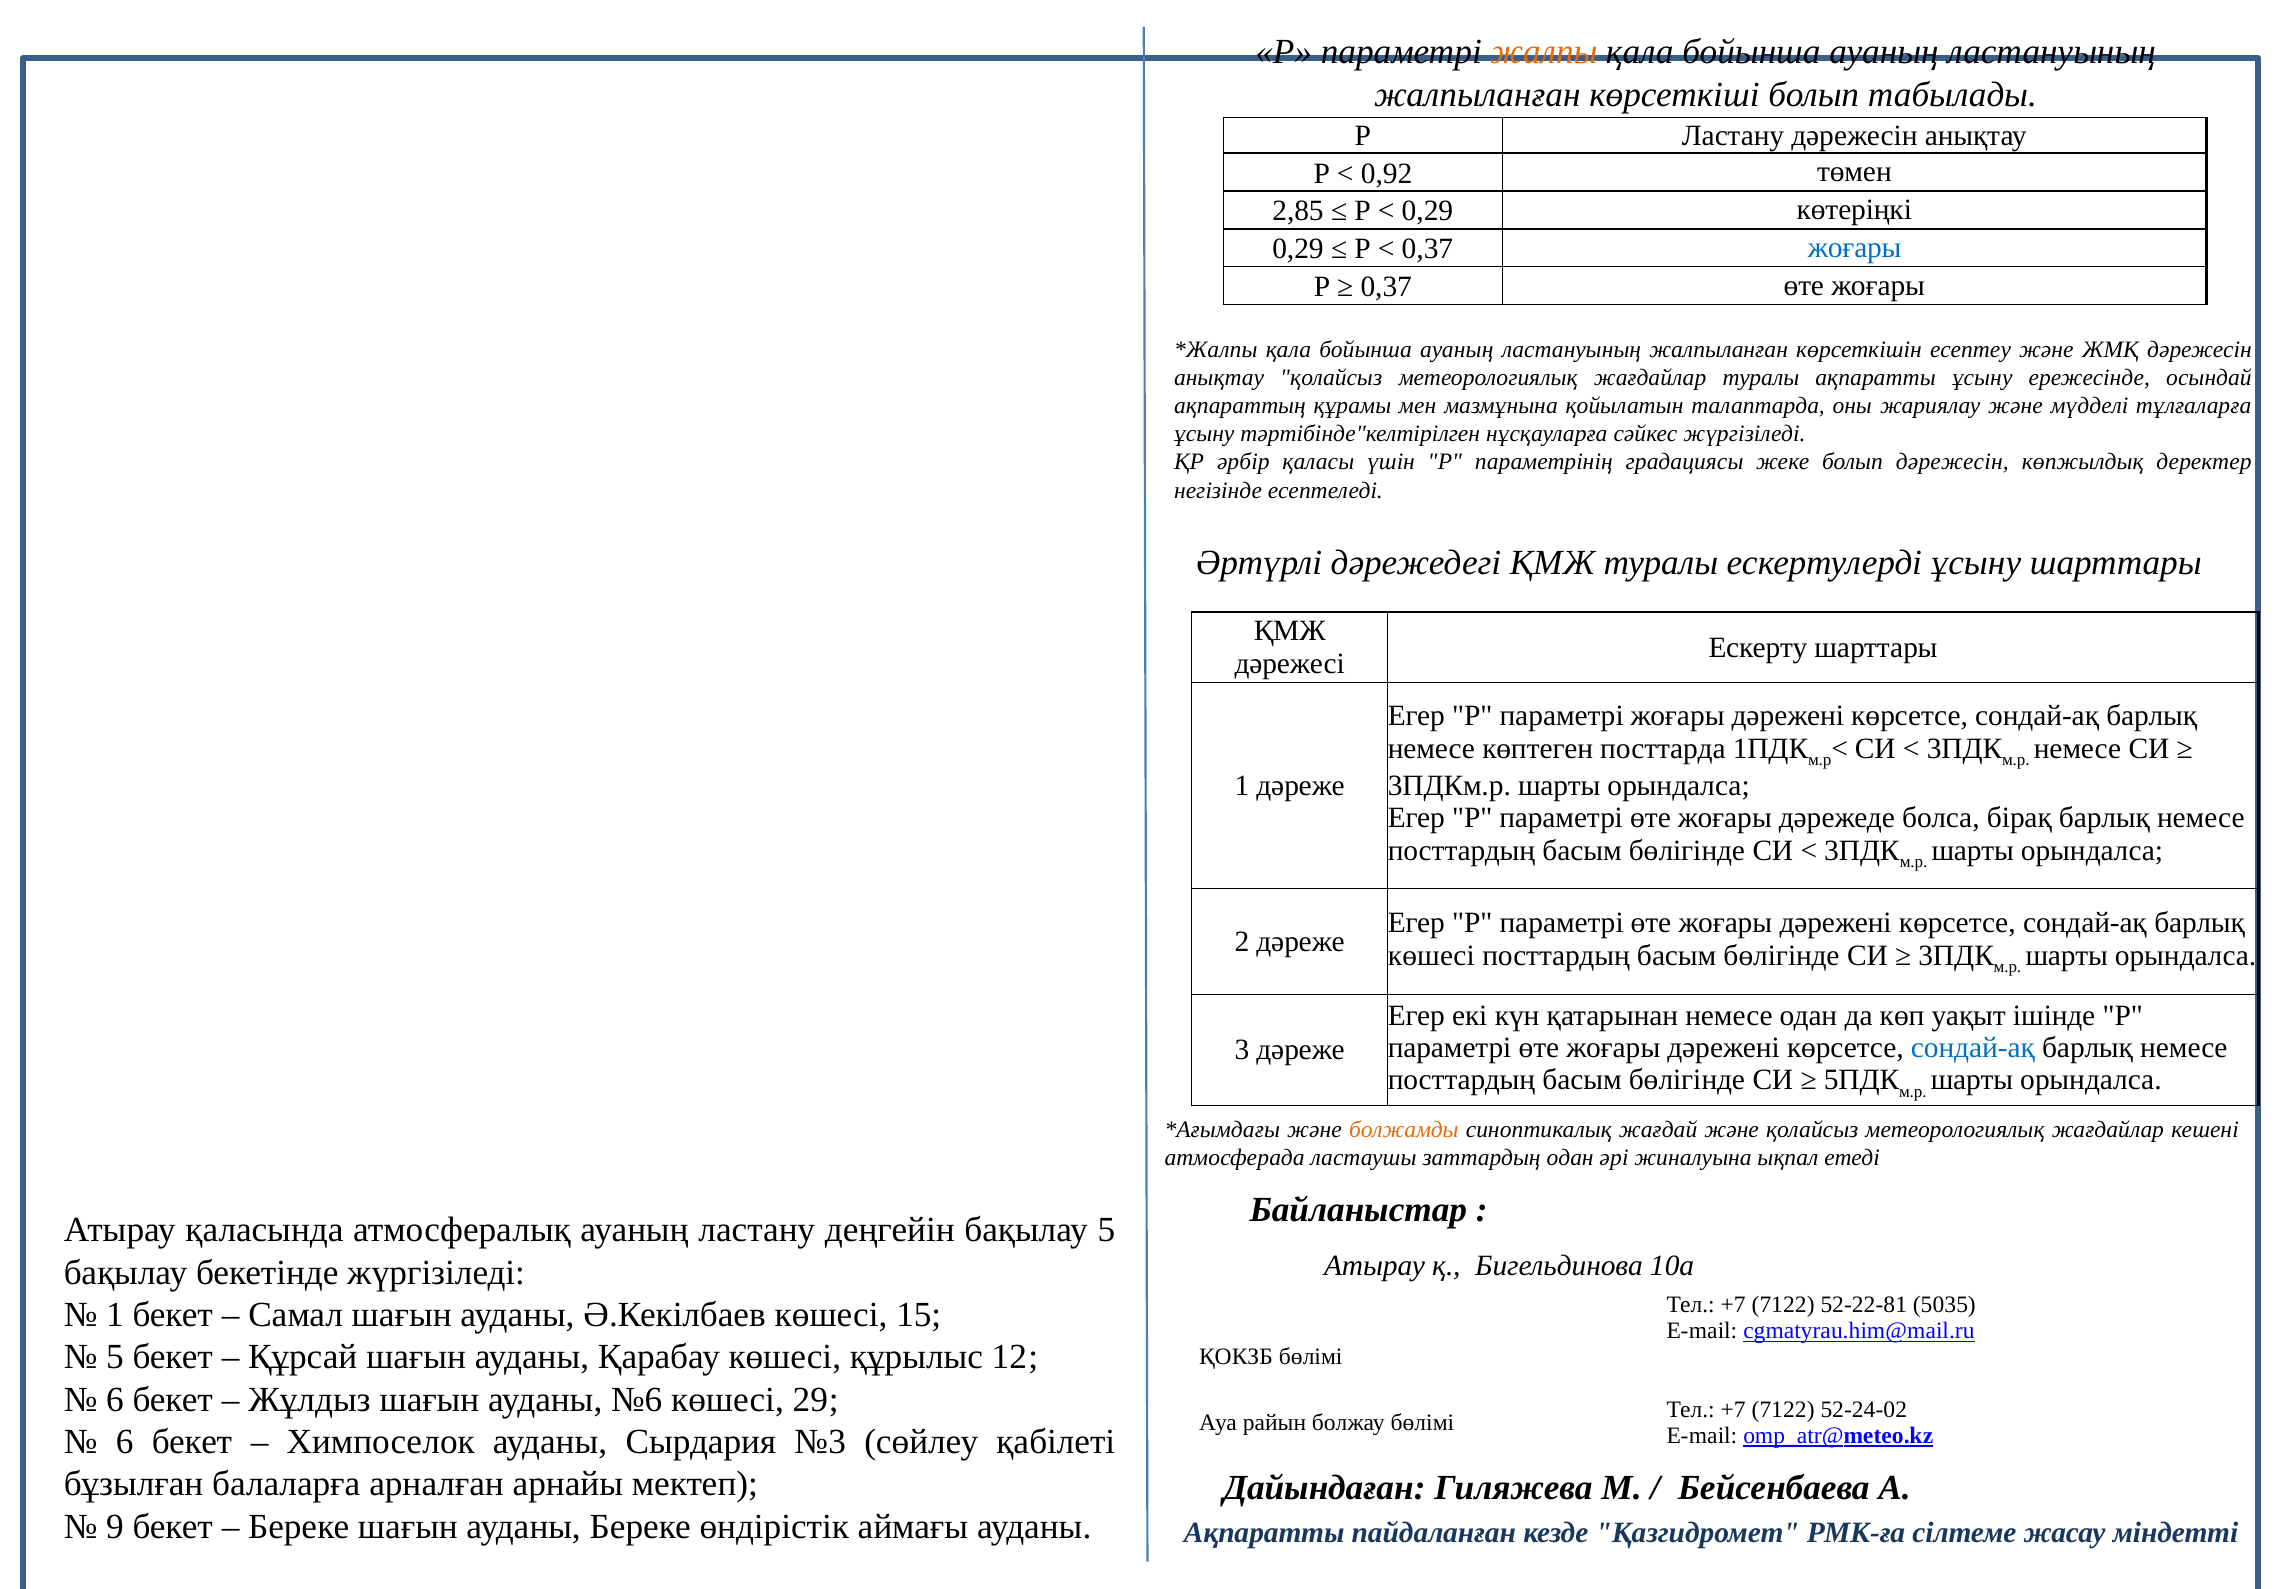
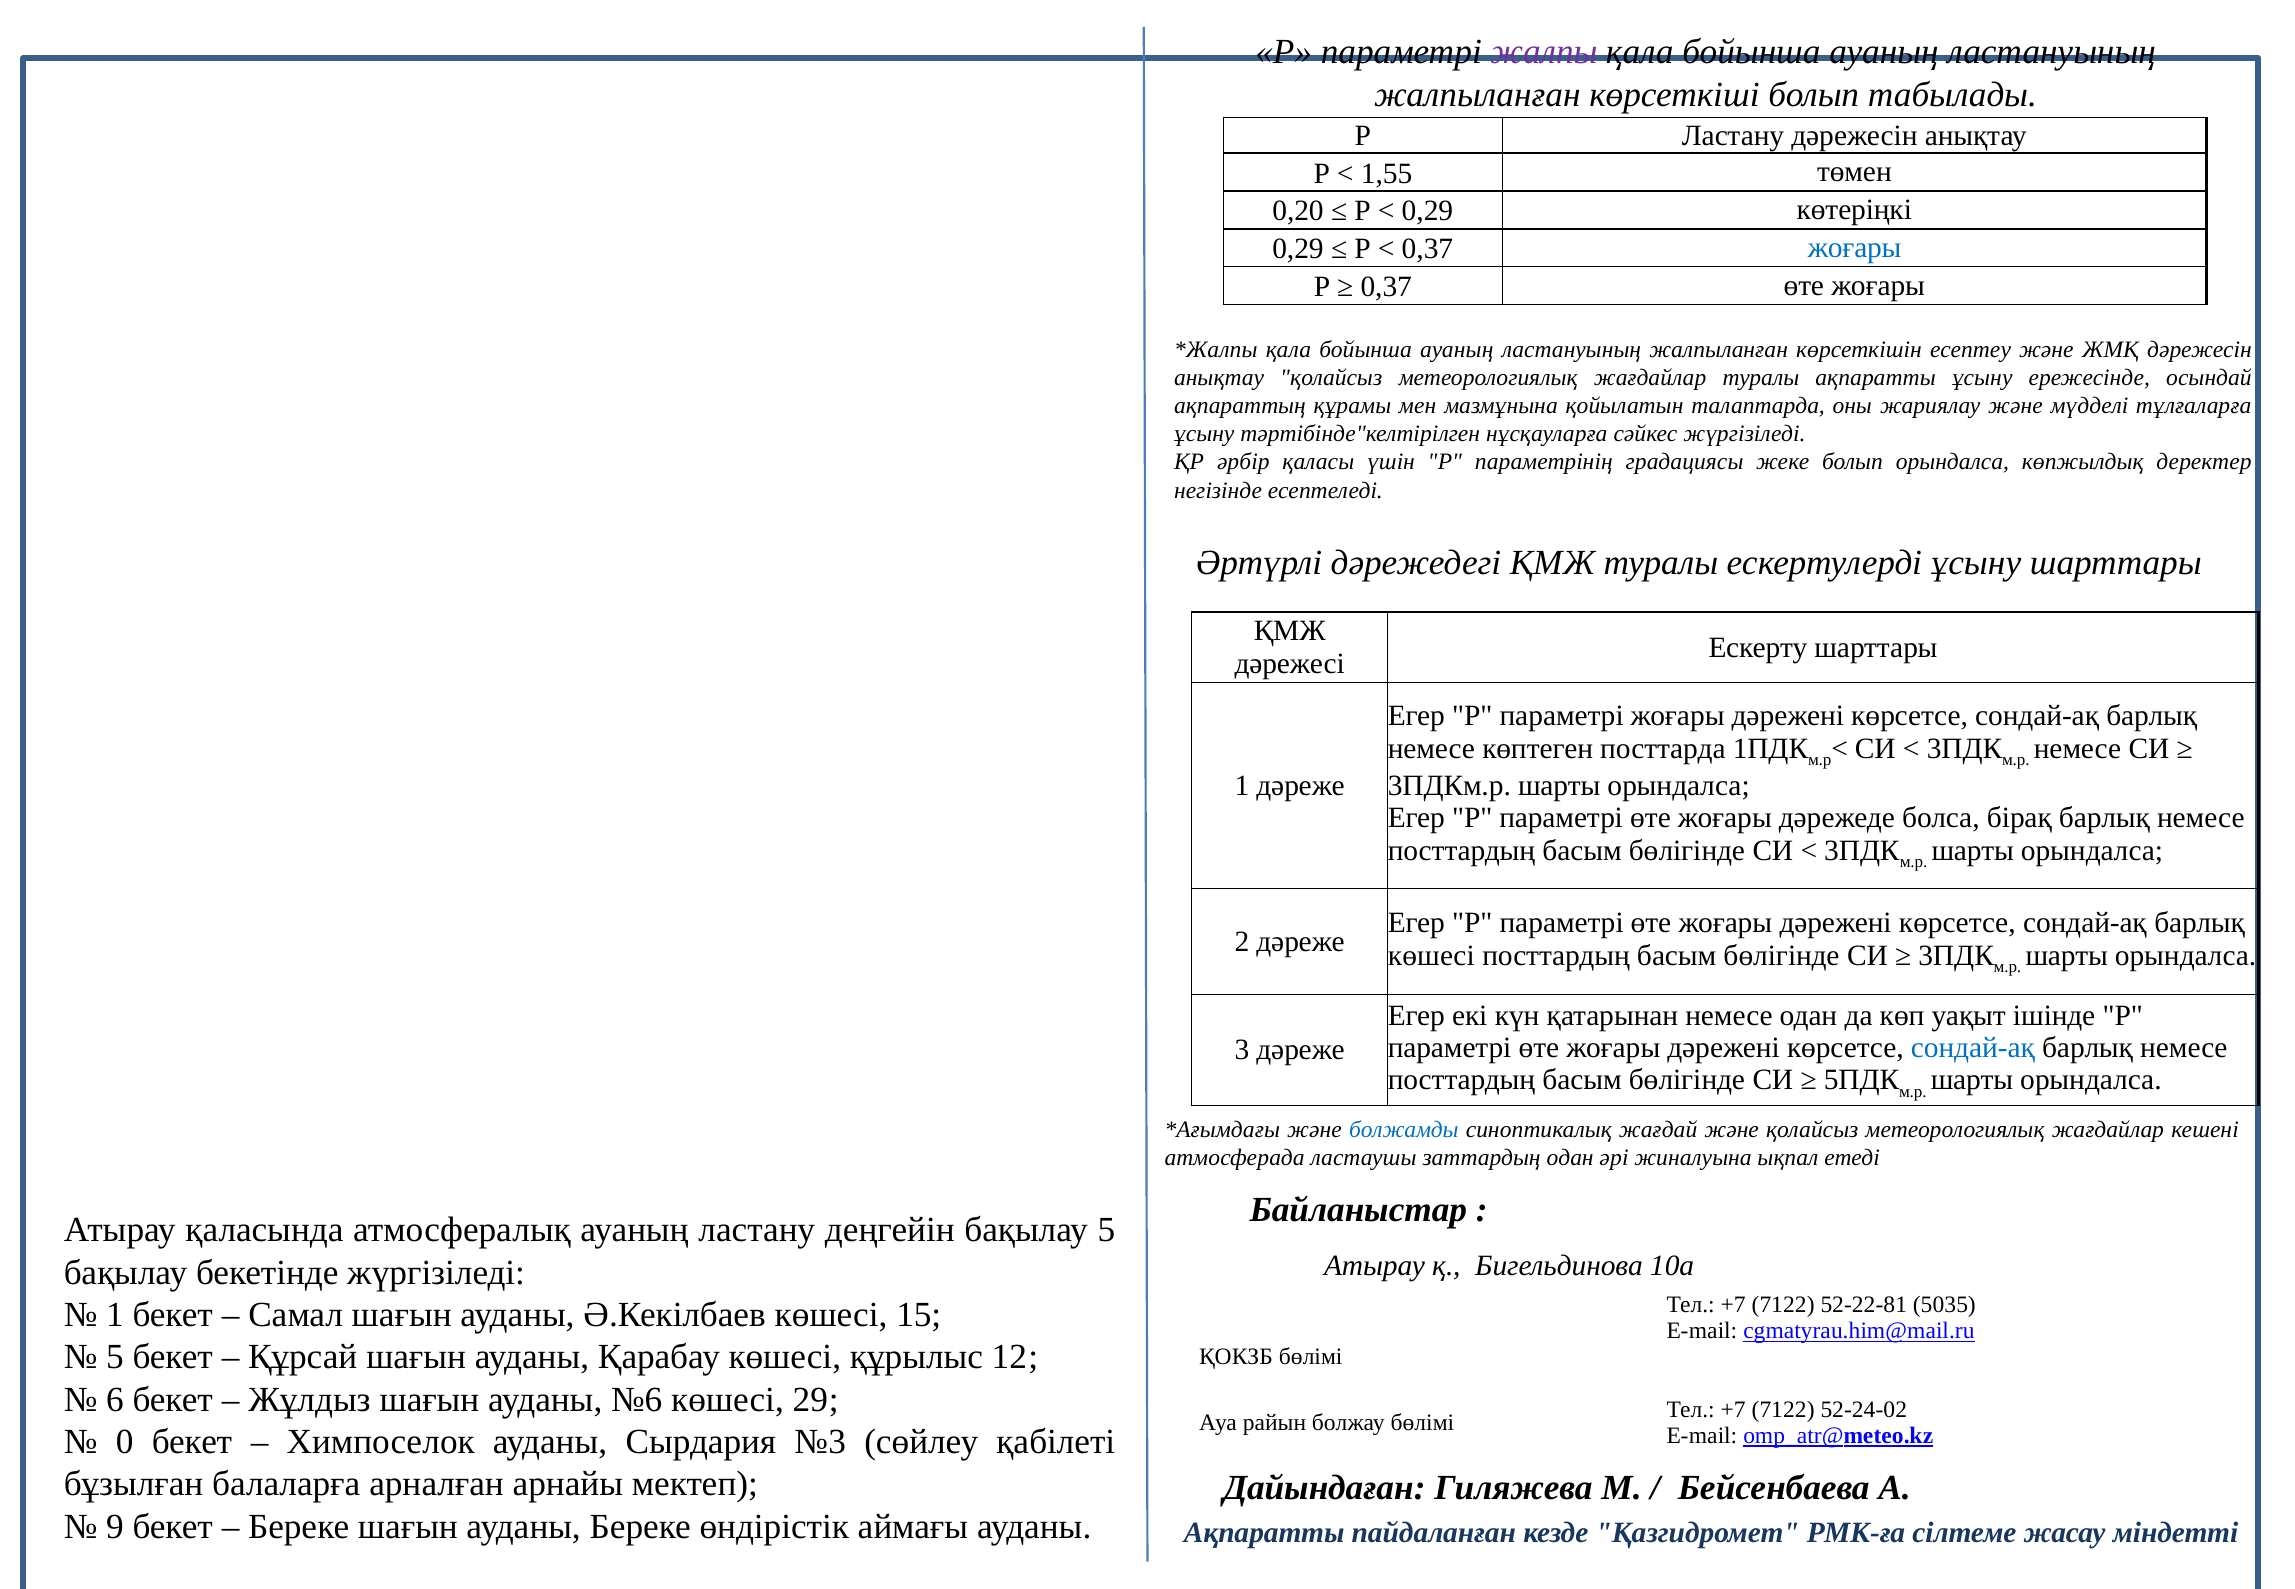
жалпы colour: orange -> purple
0,92: 0,92 -> 1,55
2,85: 2,85 -> 0,20
болып дәрежесін: дәрежесін -> орындалса
болжамды colour: orange -> blue
6 at (125, 1442): 6 -> 0
